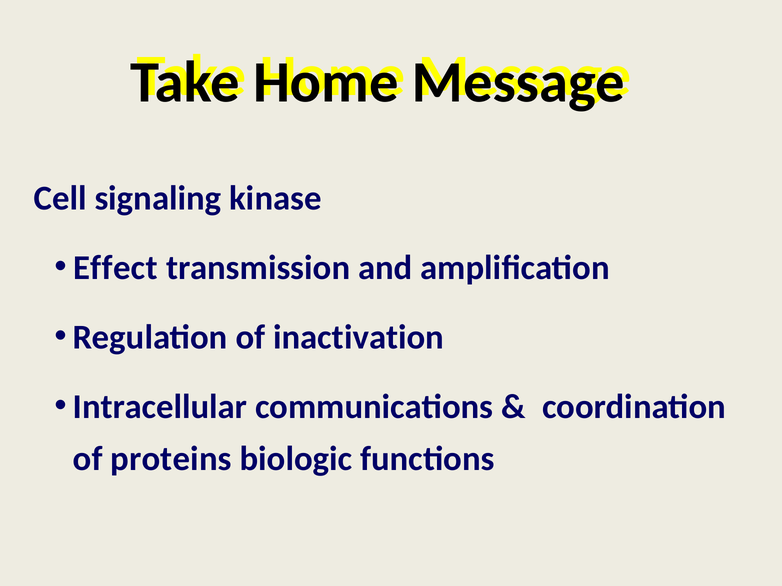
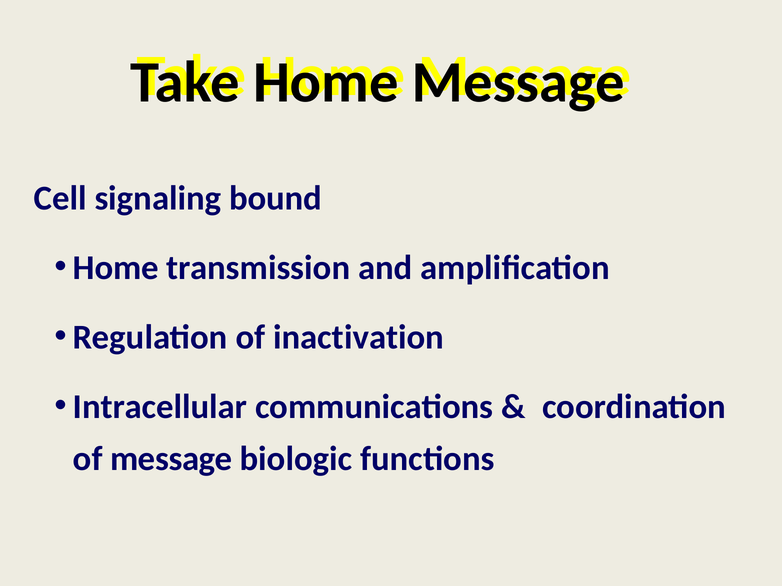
kinase: kinase -> bound
Effect at (116, 268): Effect -> Home
of proteins: proteins -> message
